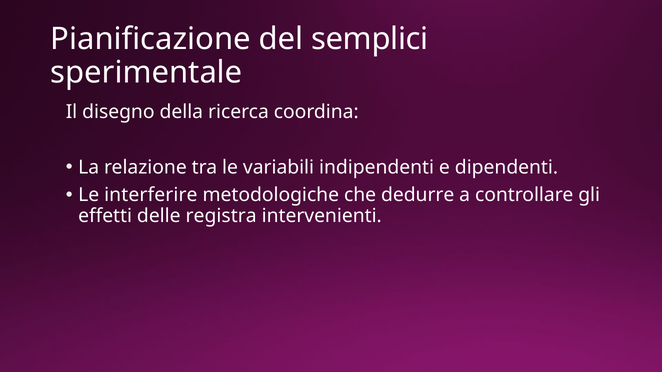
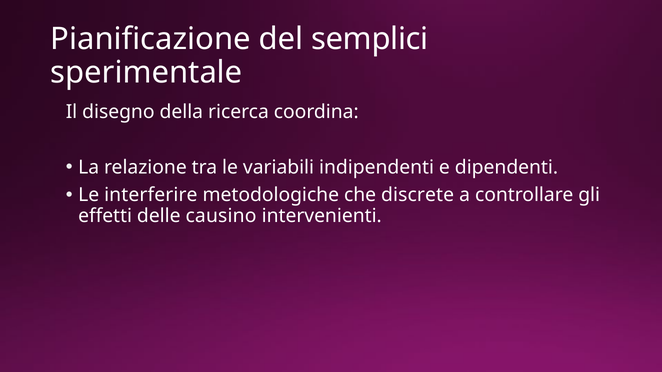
dedurre: dedurre -> discrete
registra: registra -> causino
